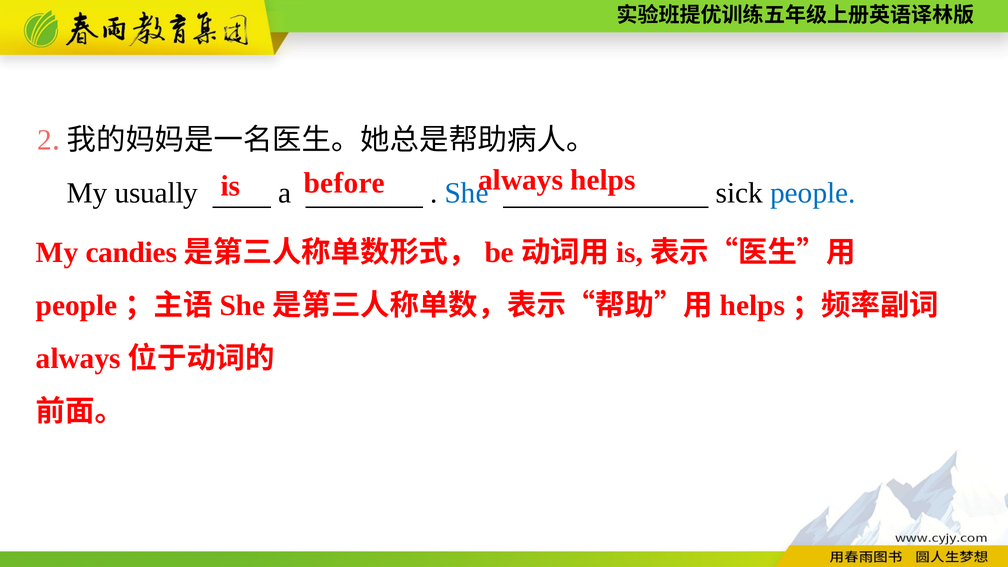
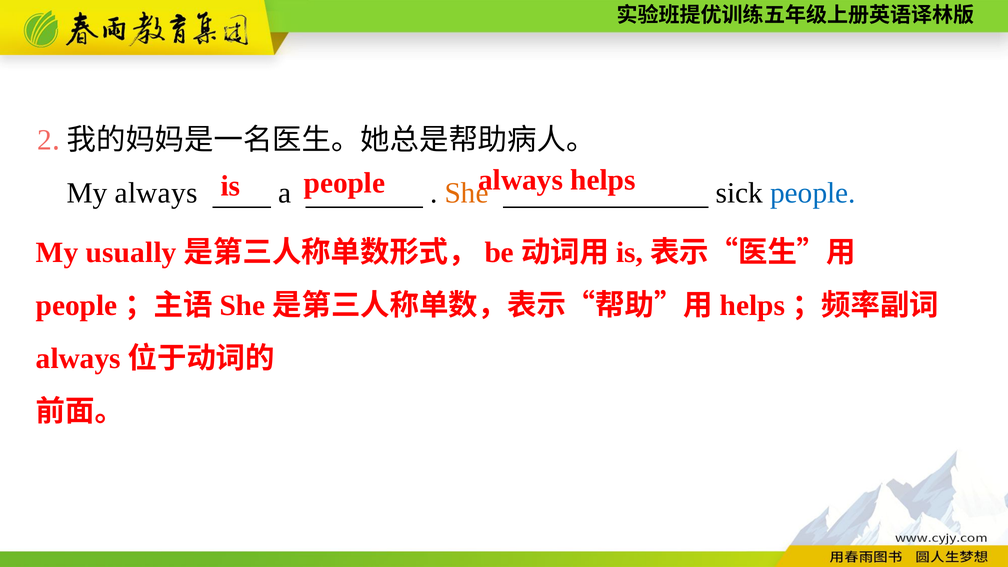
is before: before -> people
My usually: usually -> always
She at (467, 193) colour: blue -> orange
candies: candies -> usually
